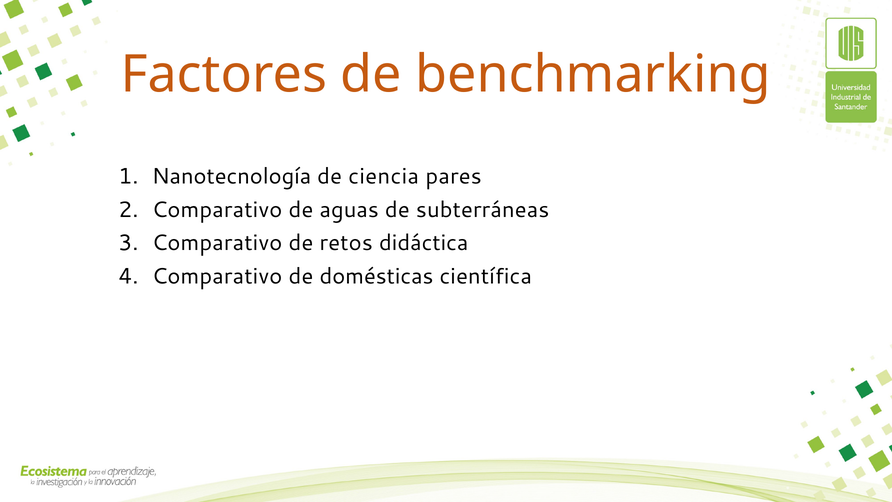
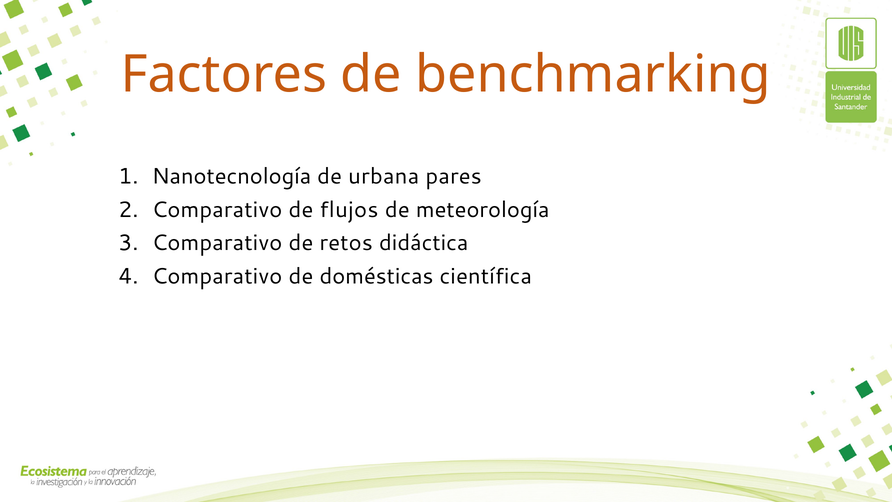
ciencia: ciencia -> urbana
aguas: aguas -> flujos
subterráneas: subterráneas -> meteorología
